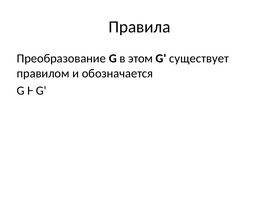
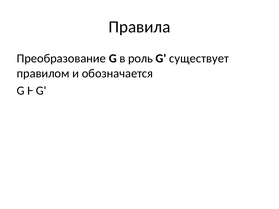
этом: этом -> роль
